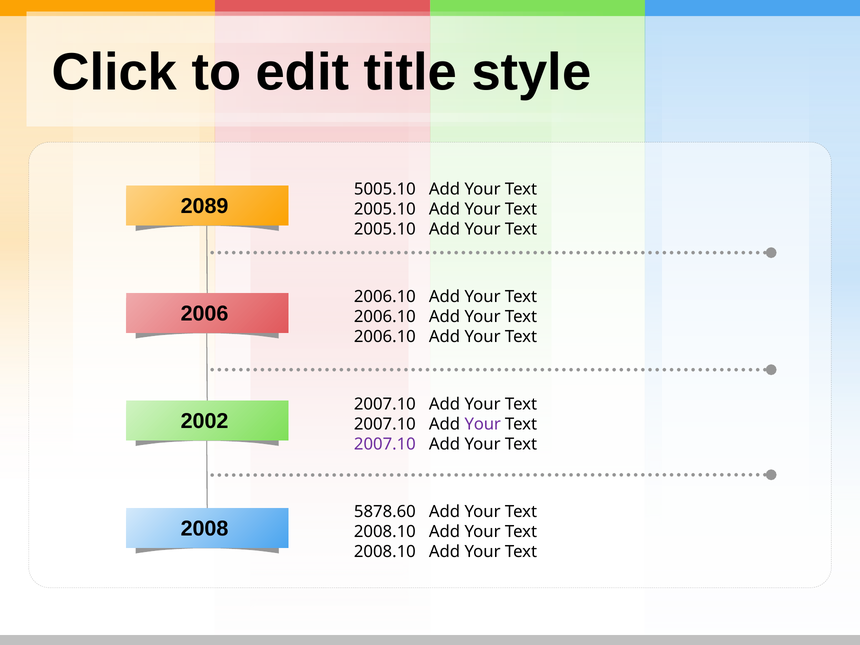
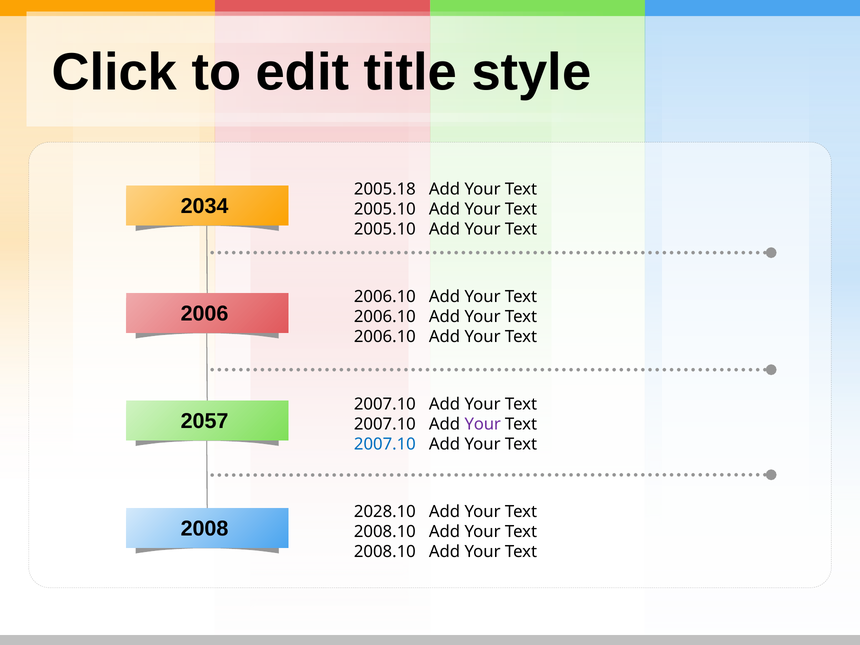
5005.10: 5005.10 -> 2005.18
2089: 2089 -> 2034
2002: 2002 -> 2057
2007.10 at (385, 444) colour: purple -> blue
5878.60: 5878.60 -> 2028.10
